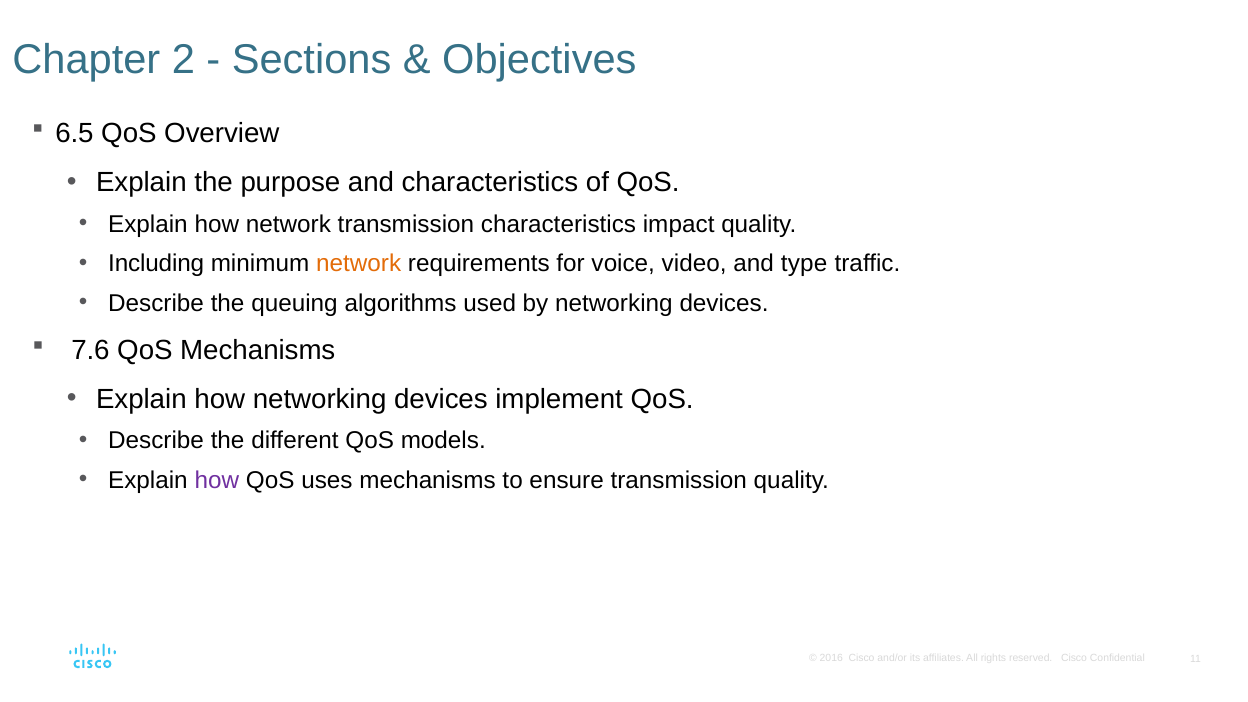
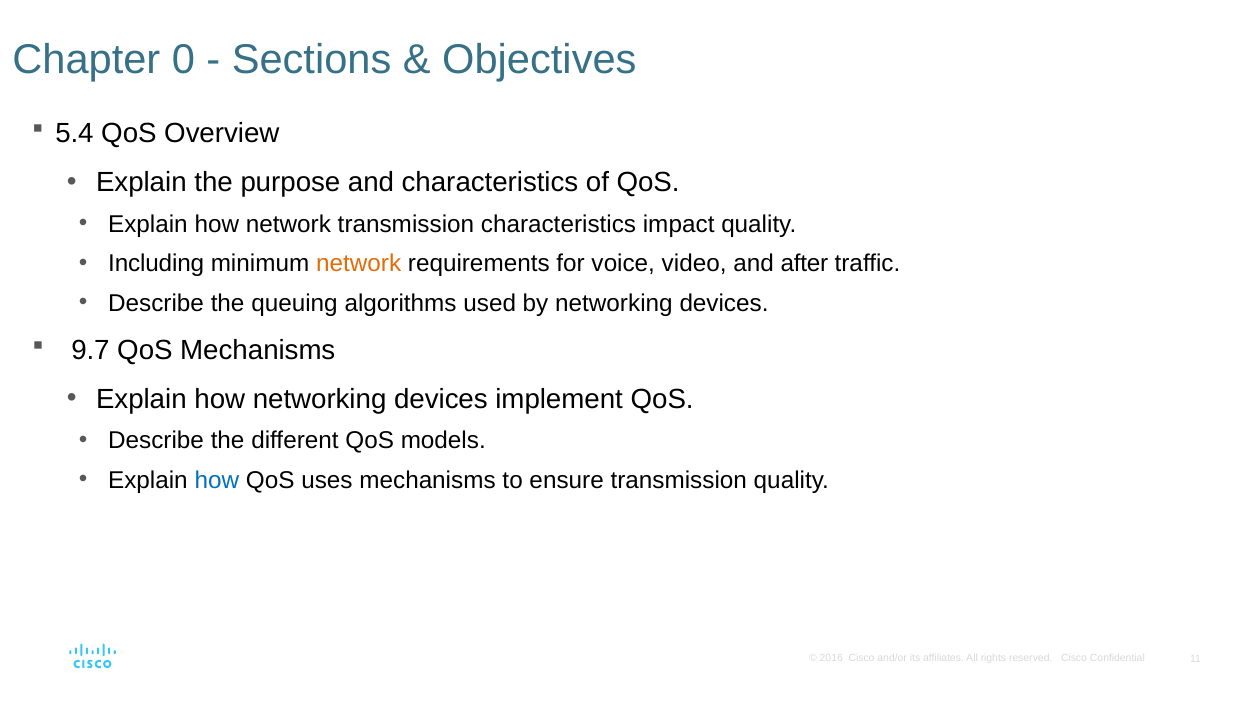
2: 2 -> 0
6.5: 6.5 -> 5.4
type: type -> after
7.6: 7.6 -> 9.7
how at (217, 480) colour: purple -> blue
